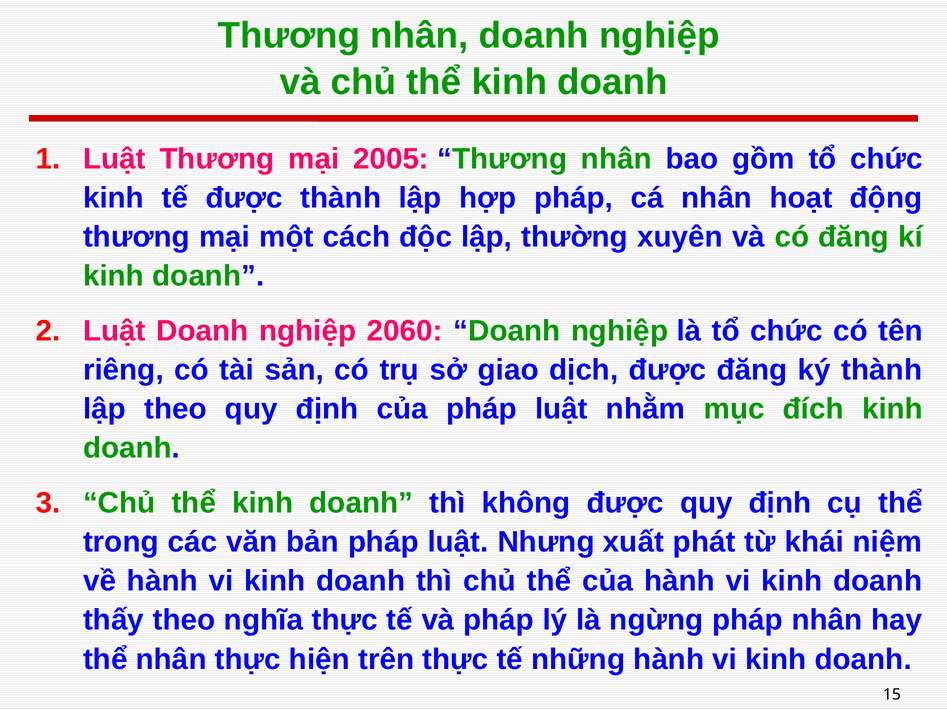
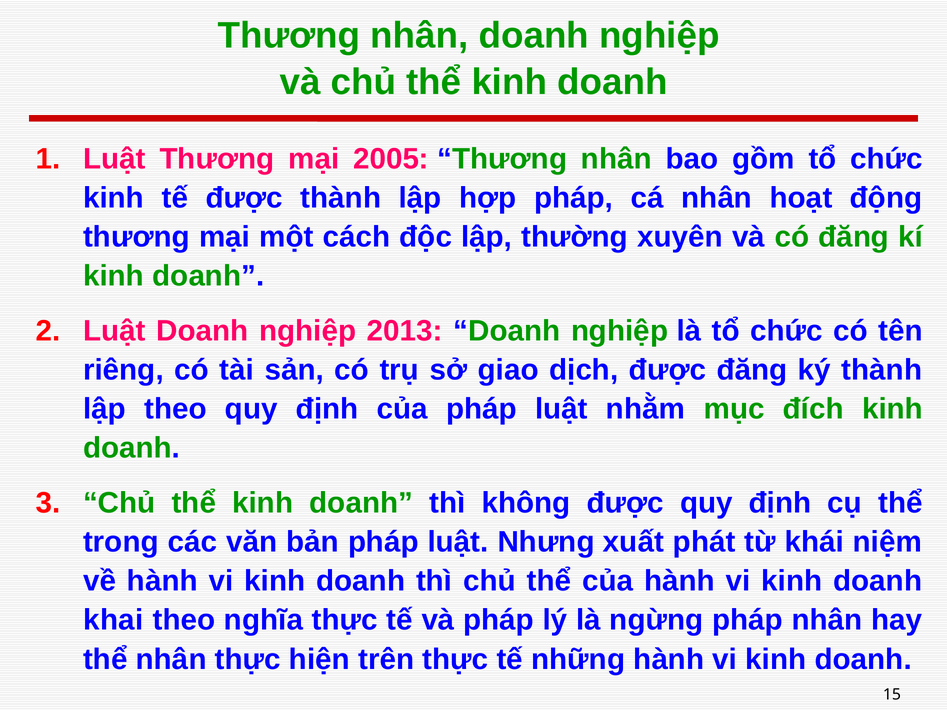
2060: 2060 -> 2013
thấy: thấy -> khai
